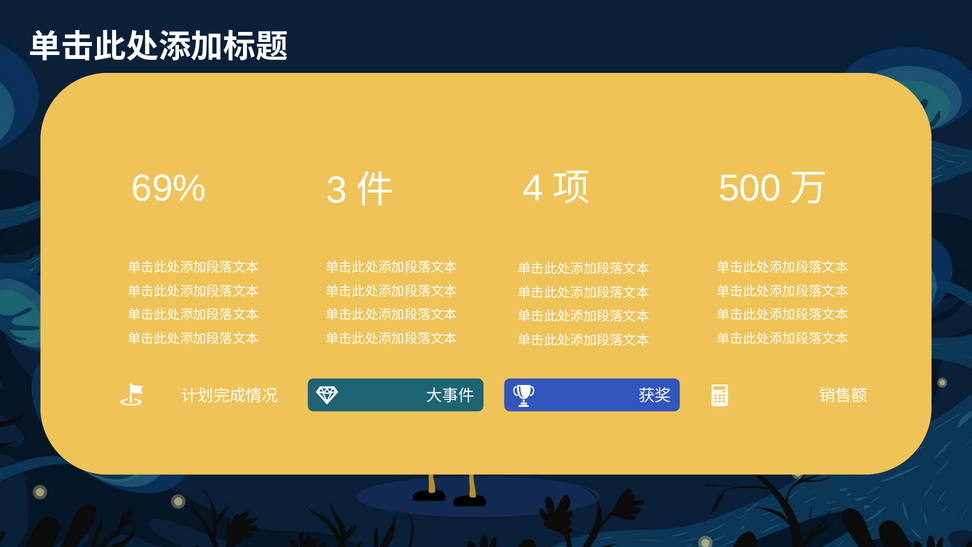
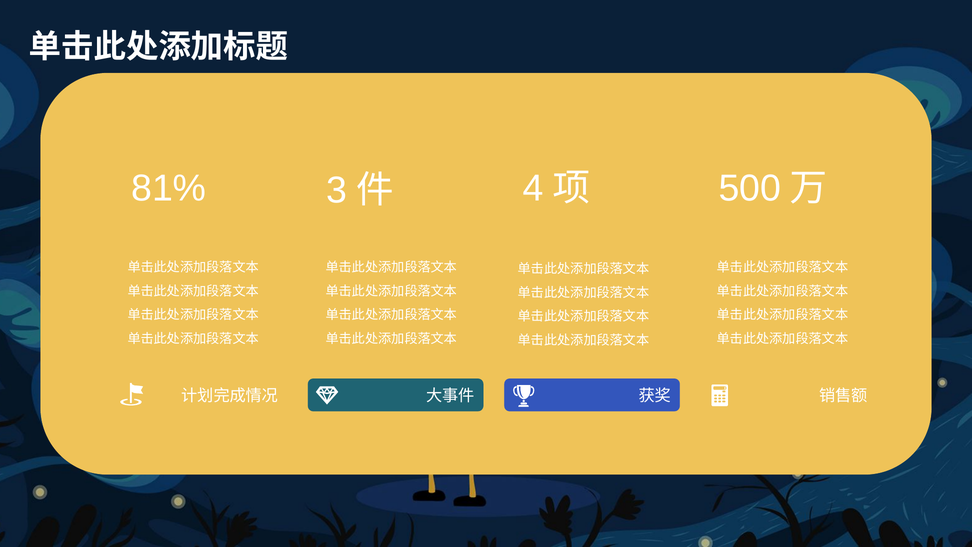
69%: 69% -> 81%
